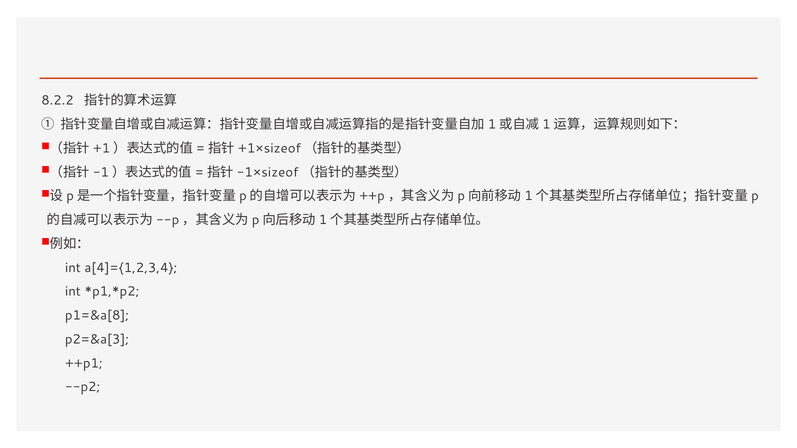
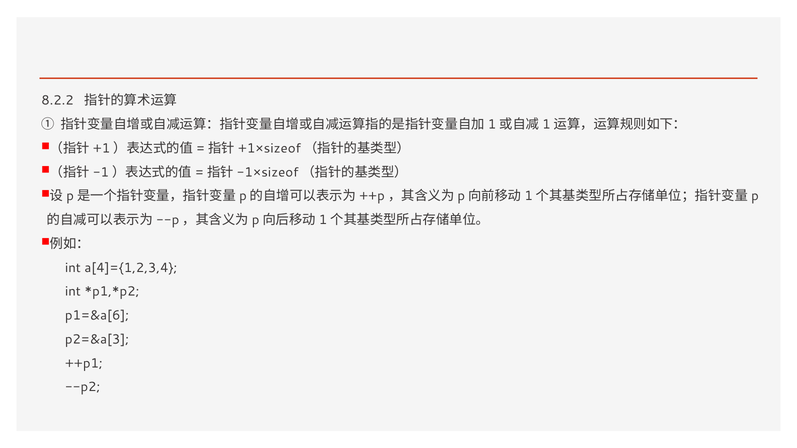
p1=&a[8: p1=&a[8 -> p1=&a[6
